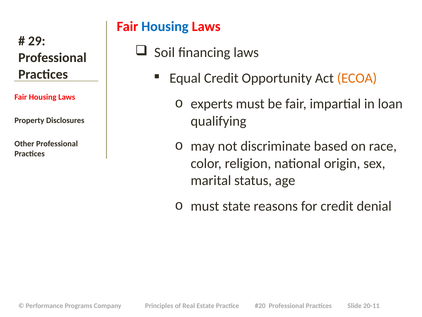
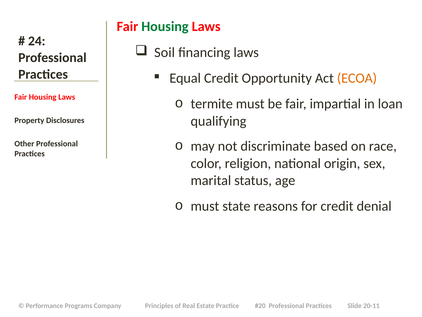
Housing at (165, 27) colour: blue -> green
29: 29 -> 24
experts: experts -> termite
